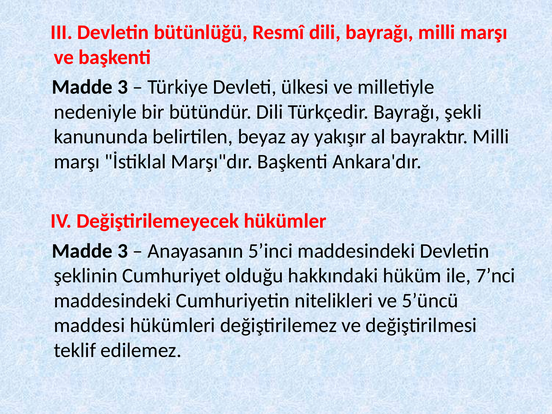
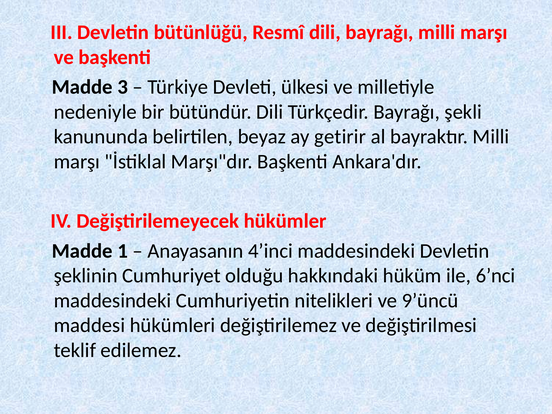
yakışır: yakışır -> getirir
3 at (123, 251): 3 -> 1
5’inci: 5’inci -> 4’inci
7’nci: 7’nci -> 6’nci
5’üncü: 5’üncü -> 9’üncü
